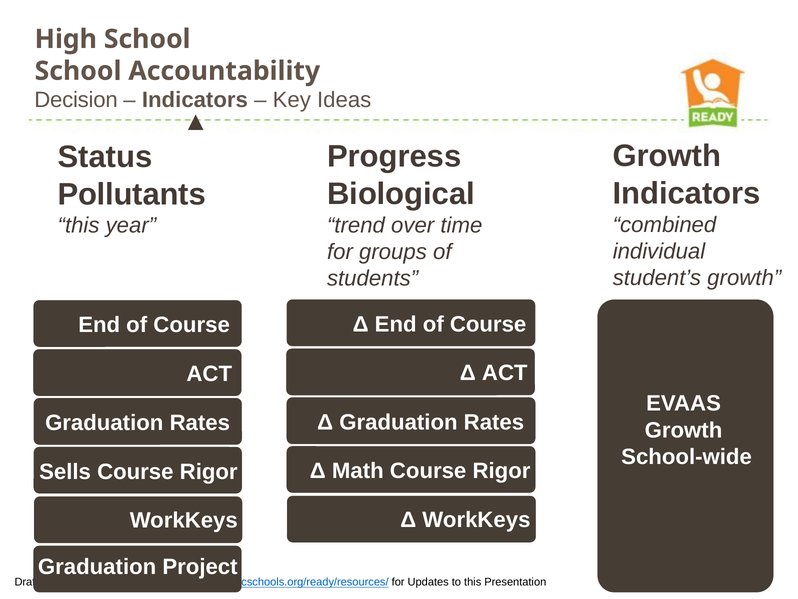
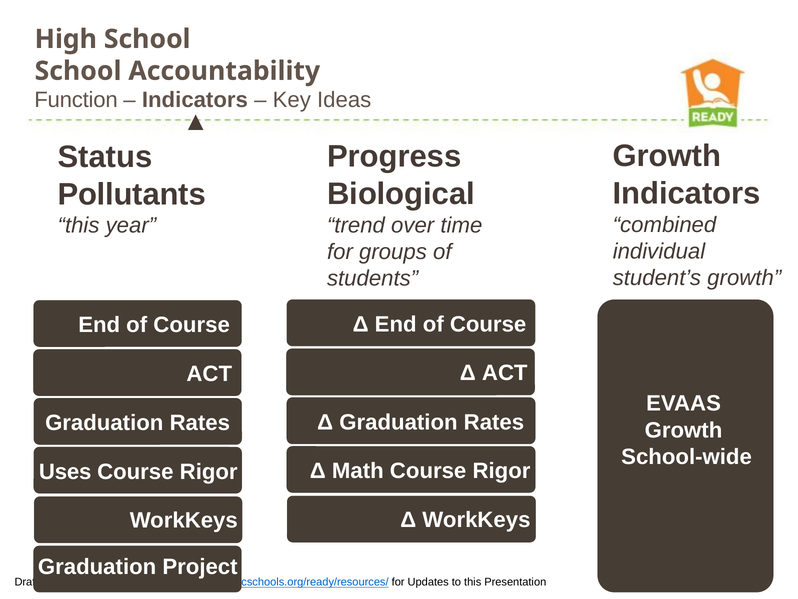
Decision: Decision -> Function
Sells: Sells -> Uses
